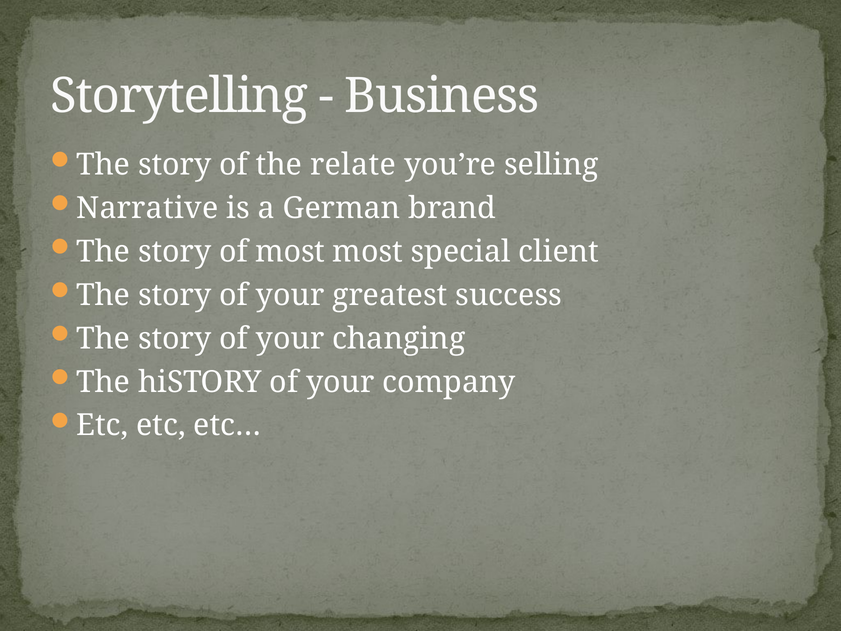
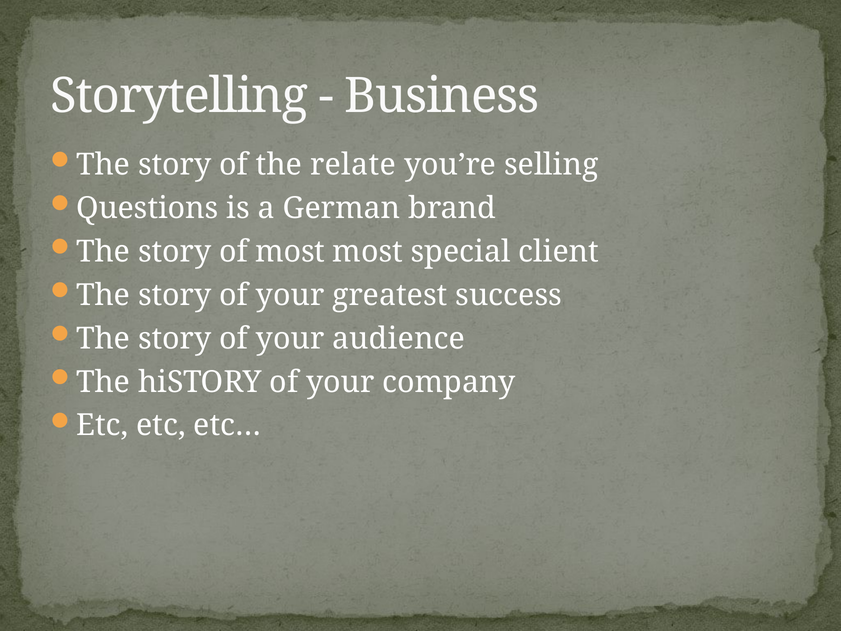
Narrative: Narrative -> Questions
changing: changing -> audience
